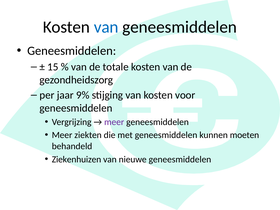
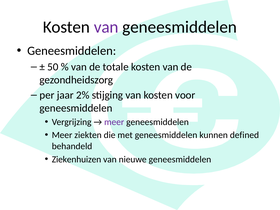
van at (106, 27) colour: blue -> purple
15: 15 -> 50
9%: 9% -> 2%
moeten: moeten -> defined
